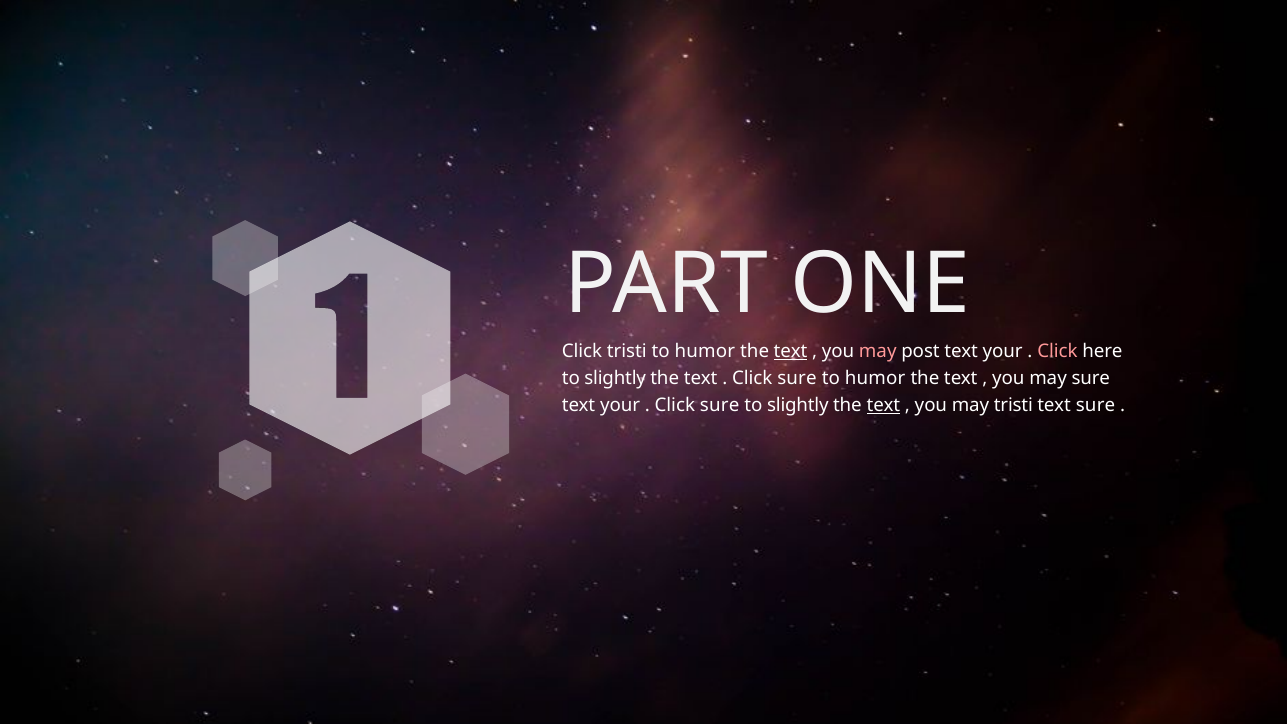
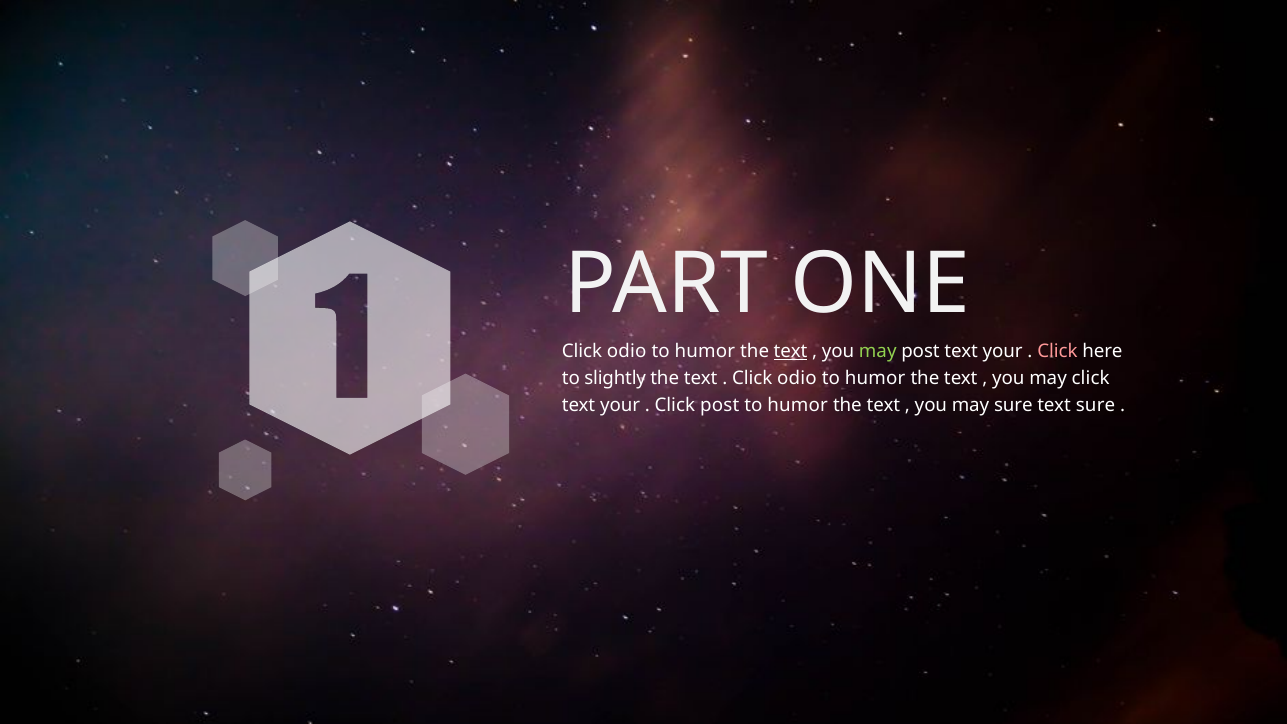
tristi at (627, 352): tristi -> odio
may at (878, 352) colour: pink -> light green
sure at (797, 379): sure -> odio
may sure: sure -> click
sure at (720, 406): sure -> post
slightly at (798, 406): slightly -> humor
text at (883, 406) underline: present -> none
may tristi: tristi -> sure
